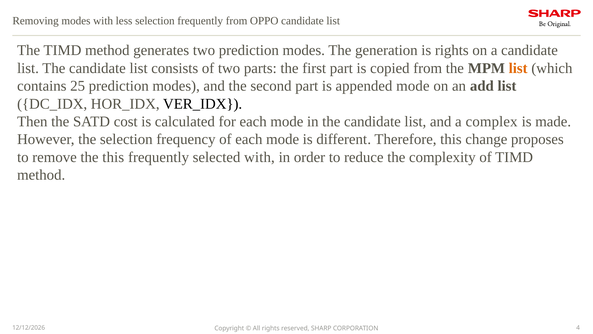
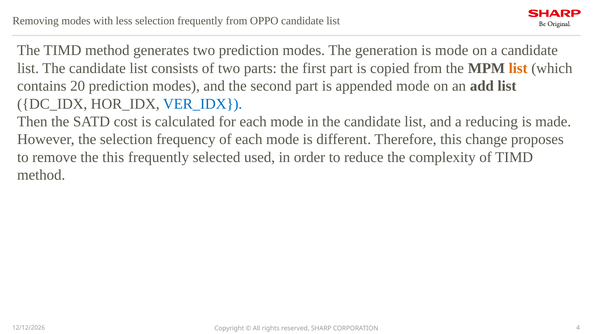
is rights: rights -> mode
25: 25 -> 20
VER_IDX colour: black -> blue
complex: complex -> reducing
selected with: with -> used
